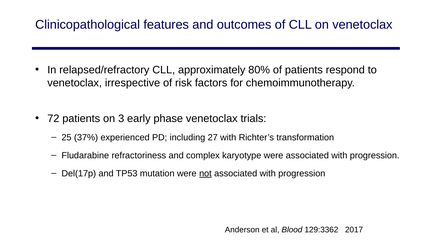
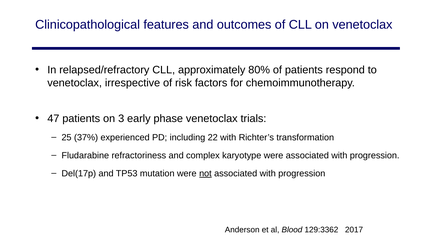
72: 72 -> 47
27: 27 -> 22
